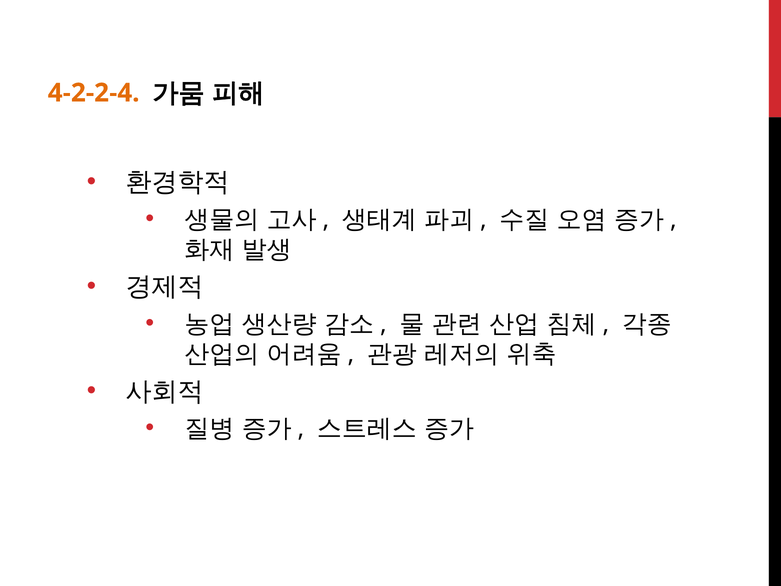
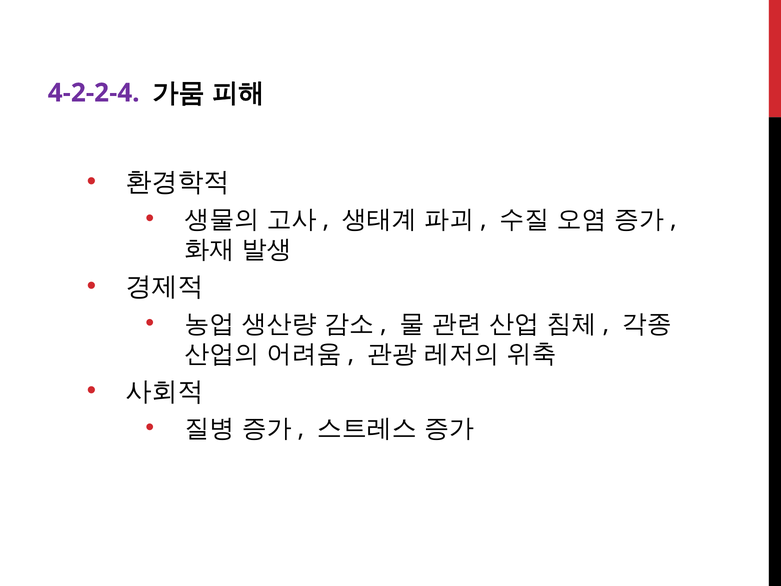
4-2-2-4 colour: orange -> purple
